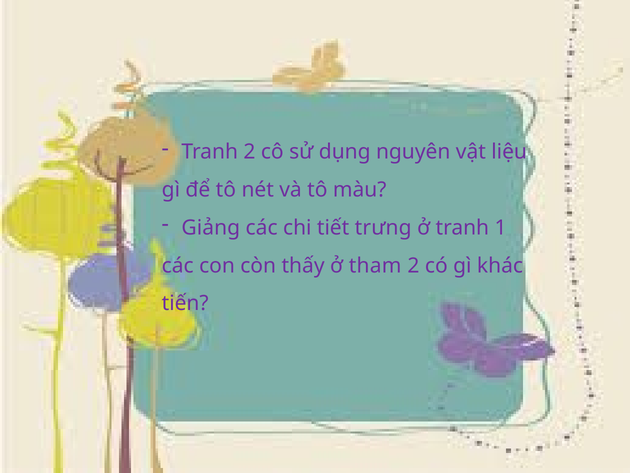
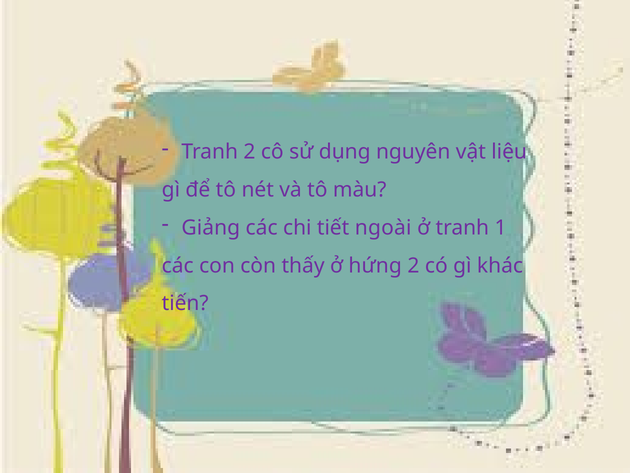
trưng: trưng -> ngoài
tham: tham -> hứng
